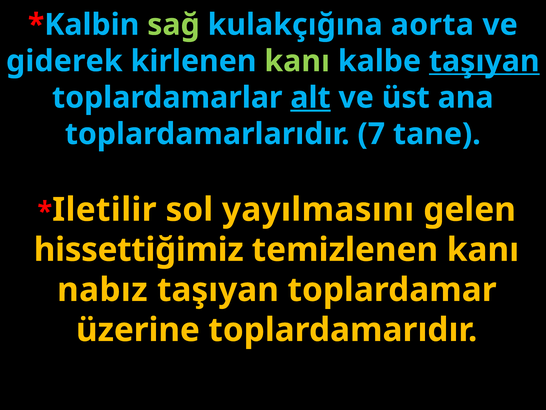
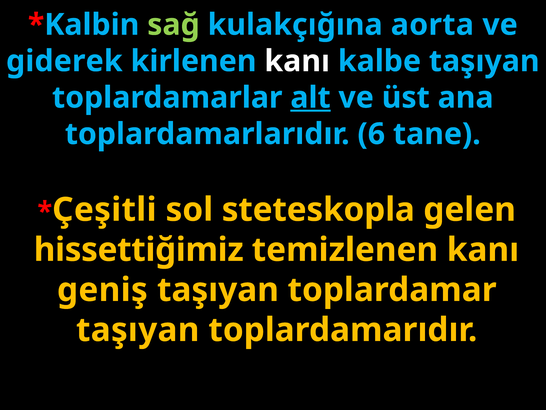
kanı at (297, 61) colour: light green -> white
taşıyan at (484, 61) underline: present -> none
7: 7 -> 6
Iletilir: Iletilir -> Çeşitli
yayılmasını: yayılmasını -> steteskopla
nabız: nabız -> geniş
üzerine at (138, 330): üzerine -> taşıyan
